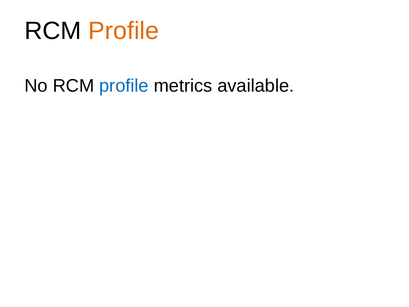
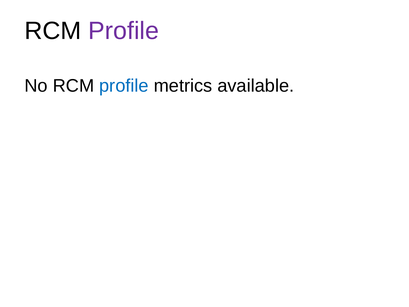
Profile at (124, 31) colour: orange -> purple
